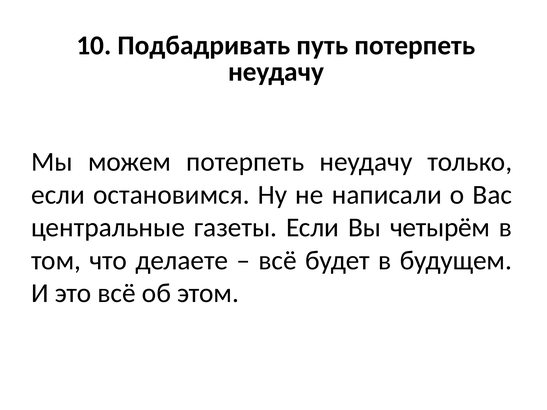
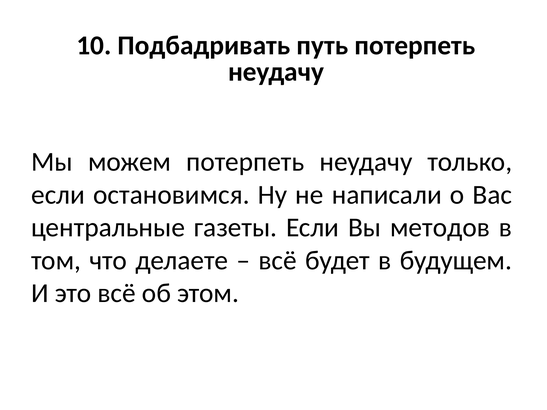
четырём: четырём -> методов
